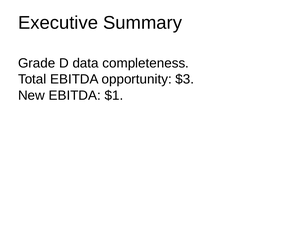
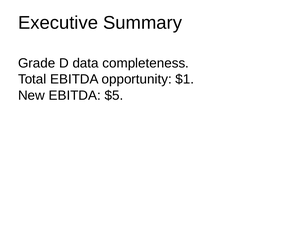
$3: $3 -> $1
$1: $1 -> $5
